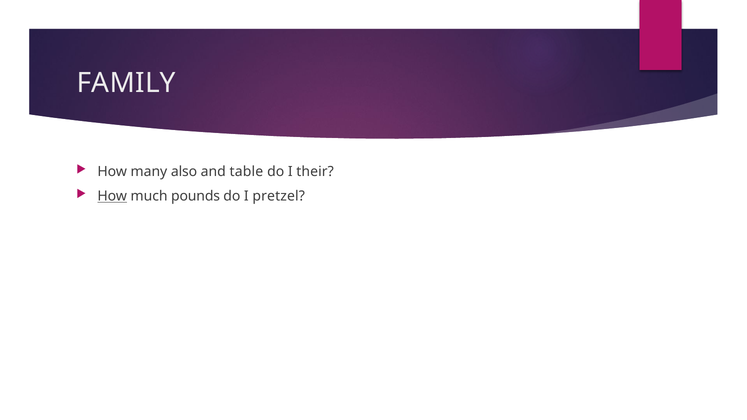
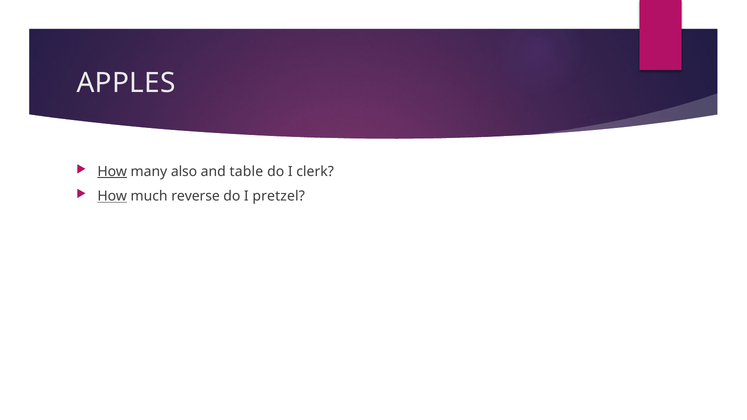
FAMILY: FAMILY -> APPLES
How at (112, 172) underline: none -> present
their: their -> clerk
pounds: pounds -> reverse
